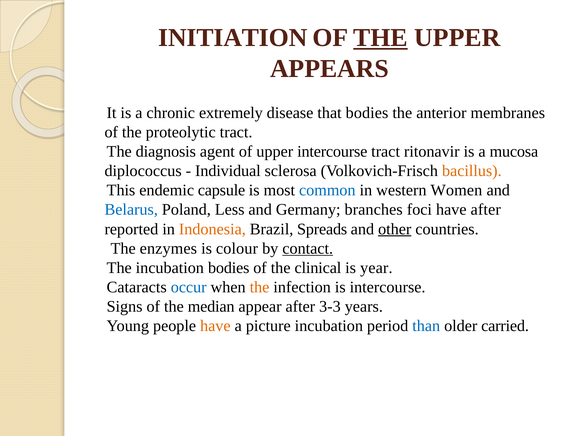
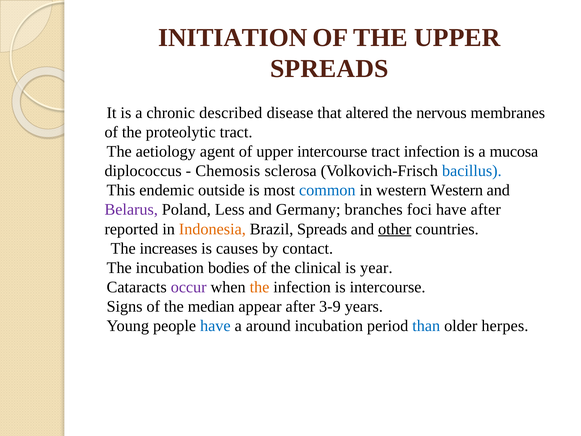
THE at (381, 38) underline: present -> none
APPEARS at (329, 69): APPEARS -> SPREADS
extremely: extremely -> described
that bodies: bodies -> altered
anterior: anterior -> nervous
diagnosis: diagnosis -> aetiology
tract ritonavir: ritonavir -> infection
Individual: Individual -> Chemosis
bacillus colour: orange -> blue
capsule: capsule -> outside
western Women: Women -> Western
Belarus colour: blue -> purple
enzymes: enzymes -> increases
colour: colour -> causes
contact underline: present -> none
occur colour: blue -> purple
3-3: 3-3 -> 3-9
have at (215, 326) colour: orange -> blue
picture: picture -> around
carried: carried -> herpes
